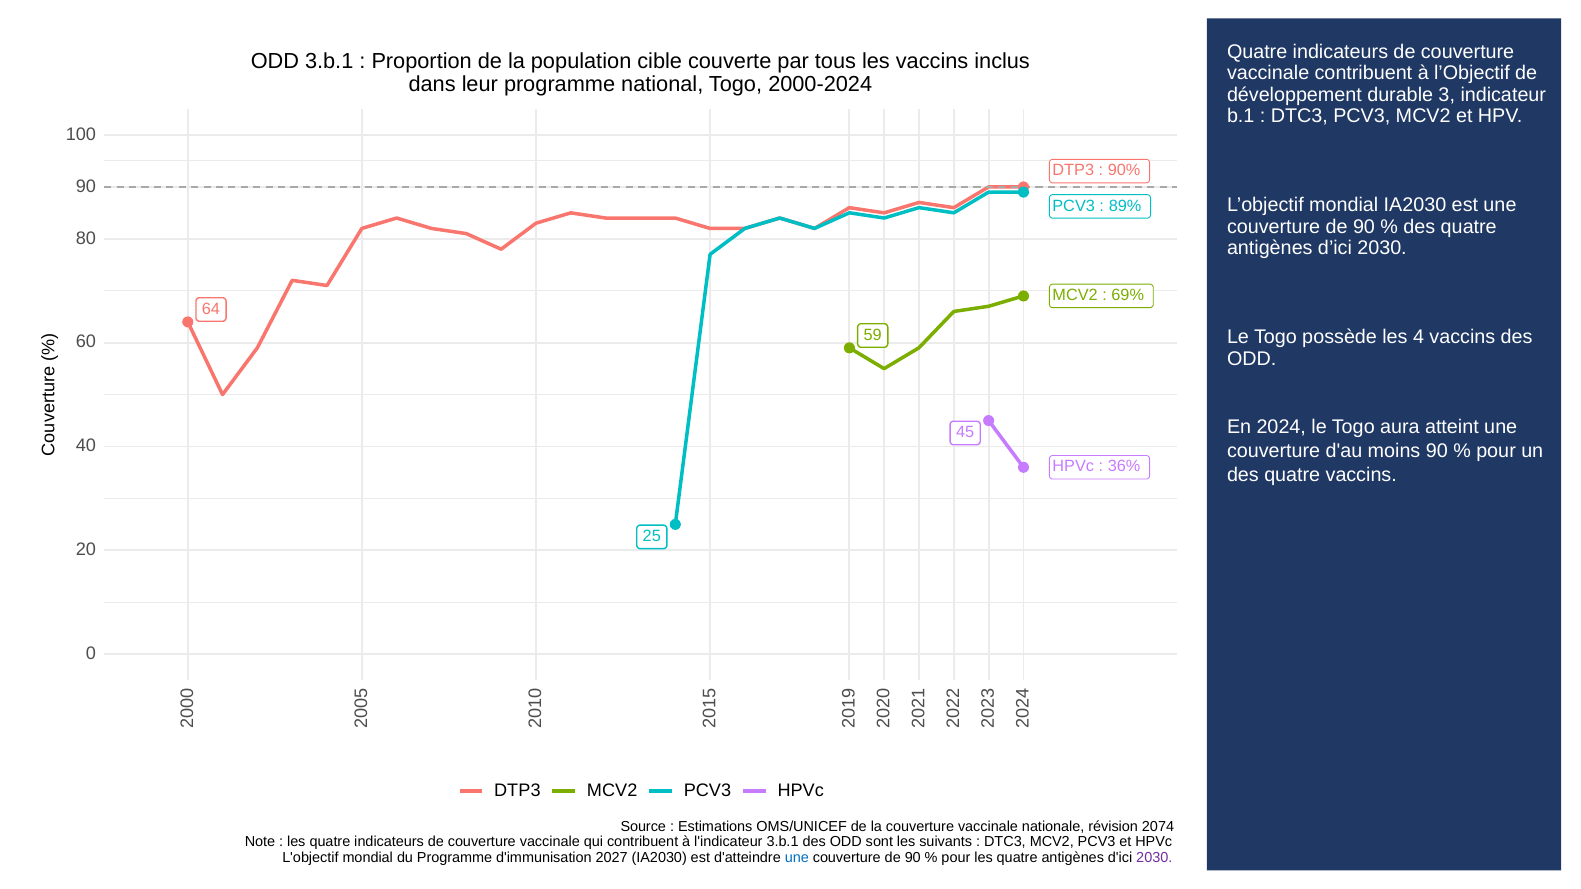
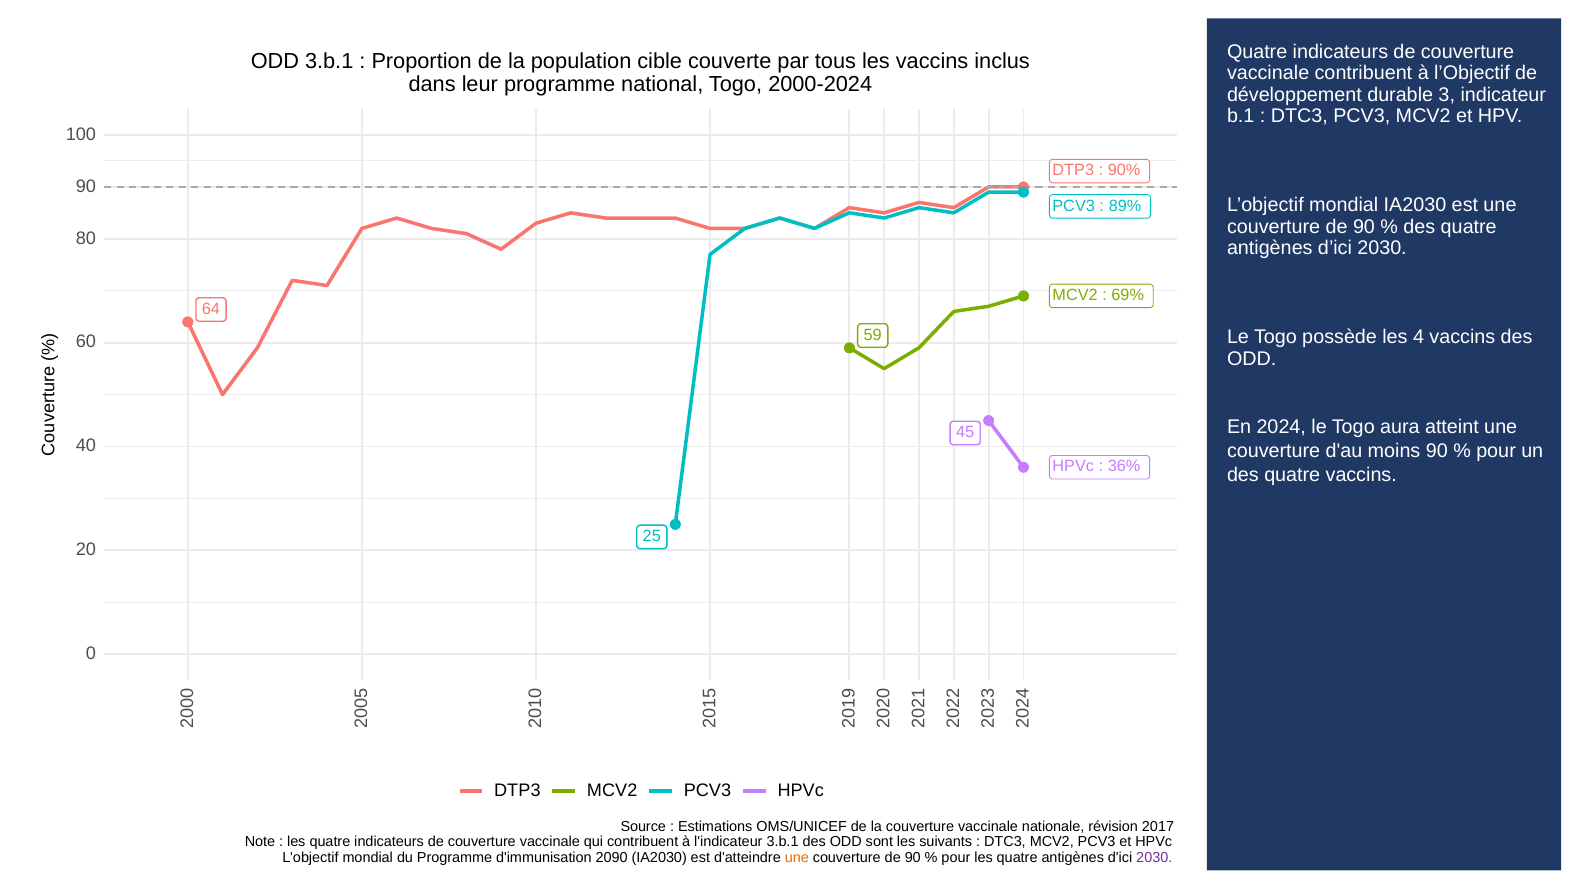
2074: 2074 -> 2017
2027: 2027 -> 2090
une at (797, 858) colour: blue -> orange
